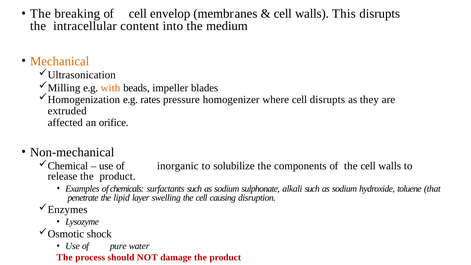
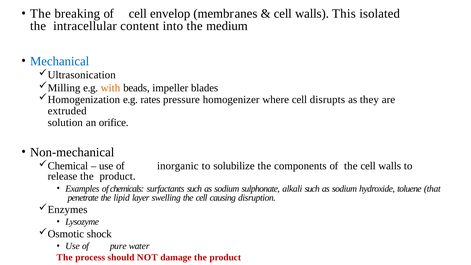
This disrupts: disrupts -> isolated
Mechanical colour: orange -> blue
affected: affected -> solution
